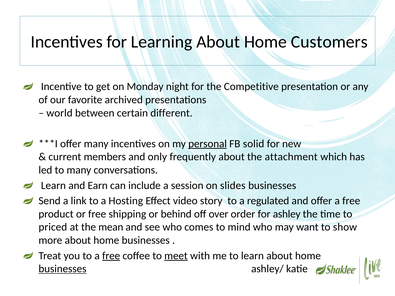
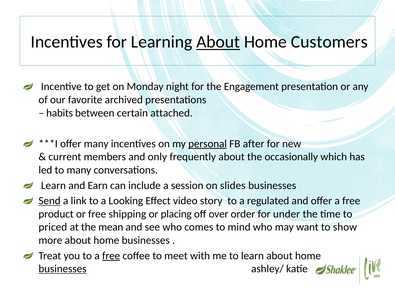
About at (218, 42) underline: none -> present
Competitive: Competitive -> Engagement
world: world -> habits
different: different -> attached
solid: solid -> after
attachment: attachment -> occasionally
Send underline: none -> present
Hosting: Hosting -> Looking
behind: behind -> placing
ashley: ashley -> under
meet underline: present -> none
